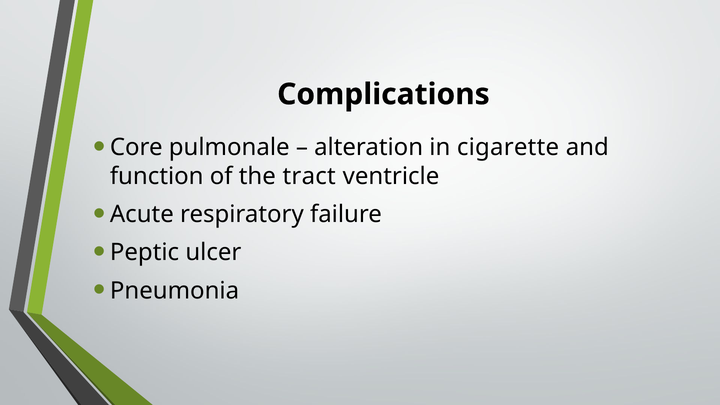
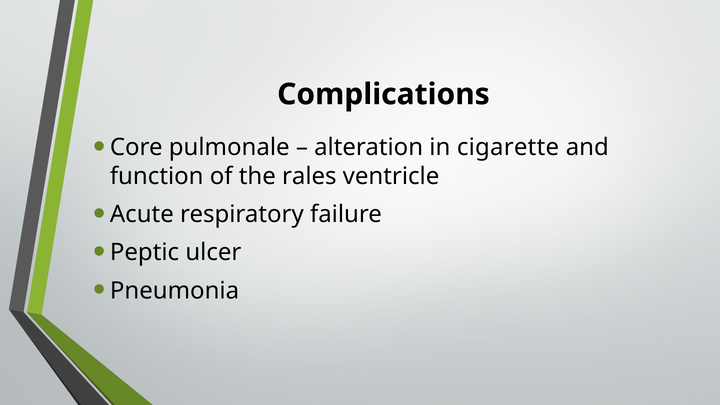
tract: tract -> rales
